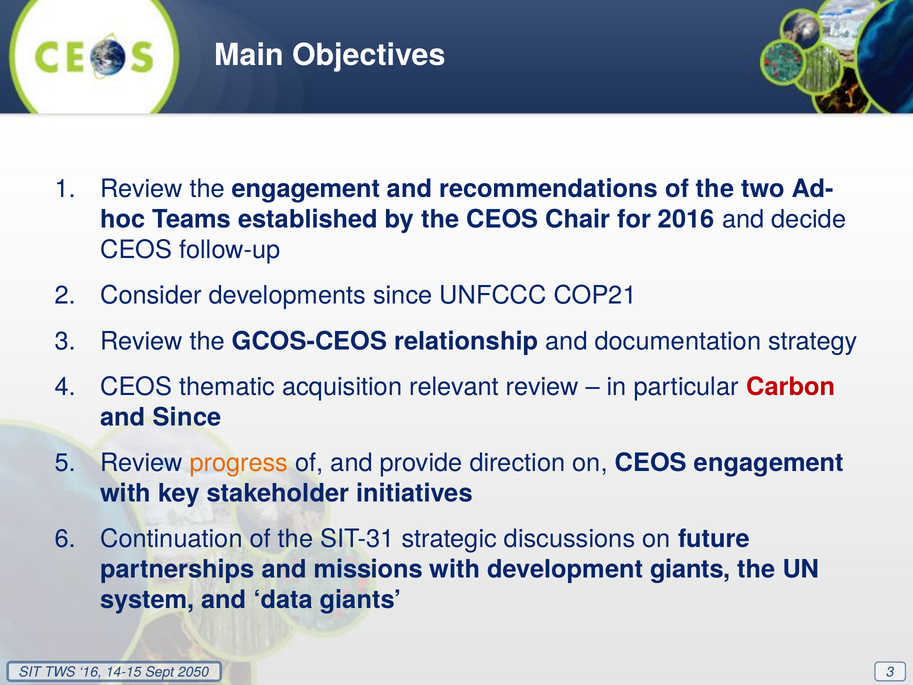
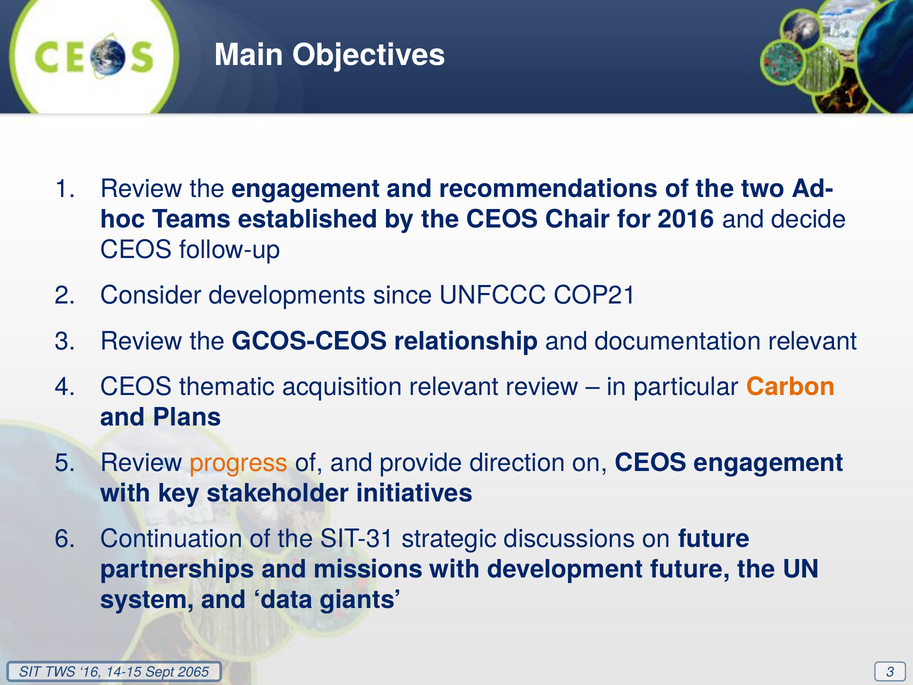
documentation strategy: strategy -> relevant
Carbon colour: red -> orange
and Since: Since -> Plans
development giants: giants -> future
2050: 2050 -> 2065
